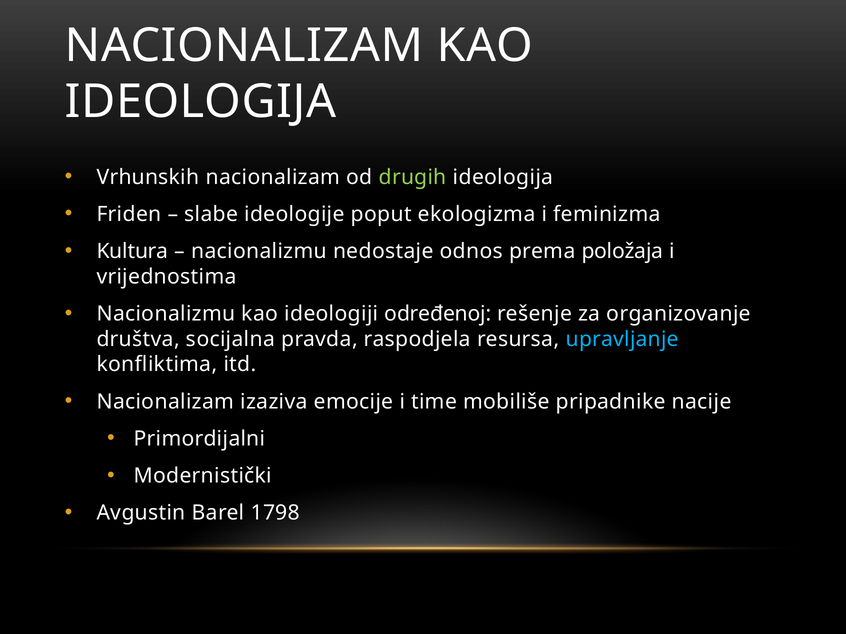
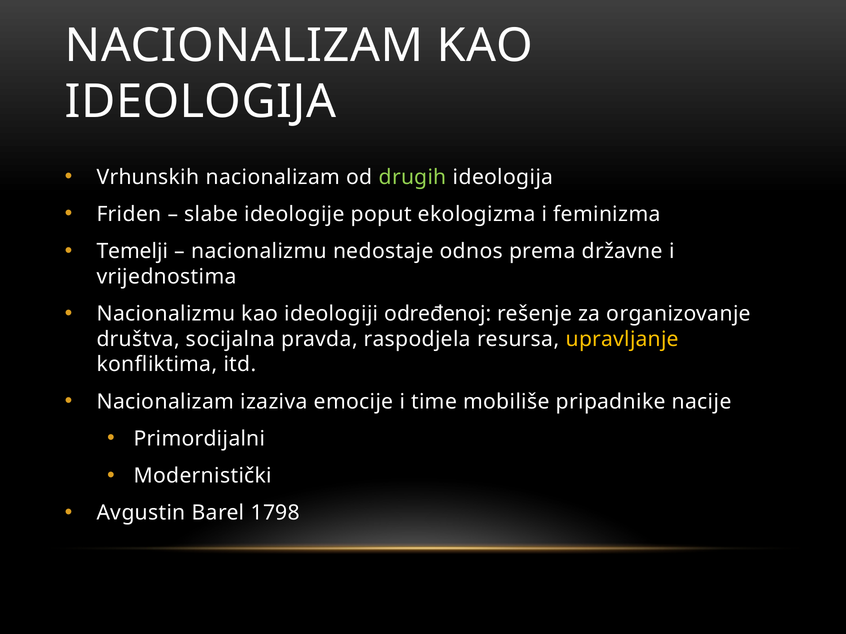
Kultura: Kultura -> Temelji
položaja: položaja -> državne
upravljanje colour: light blue -> yellow
